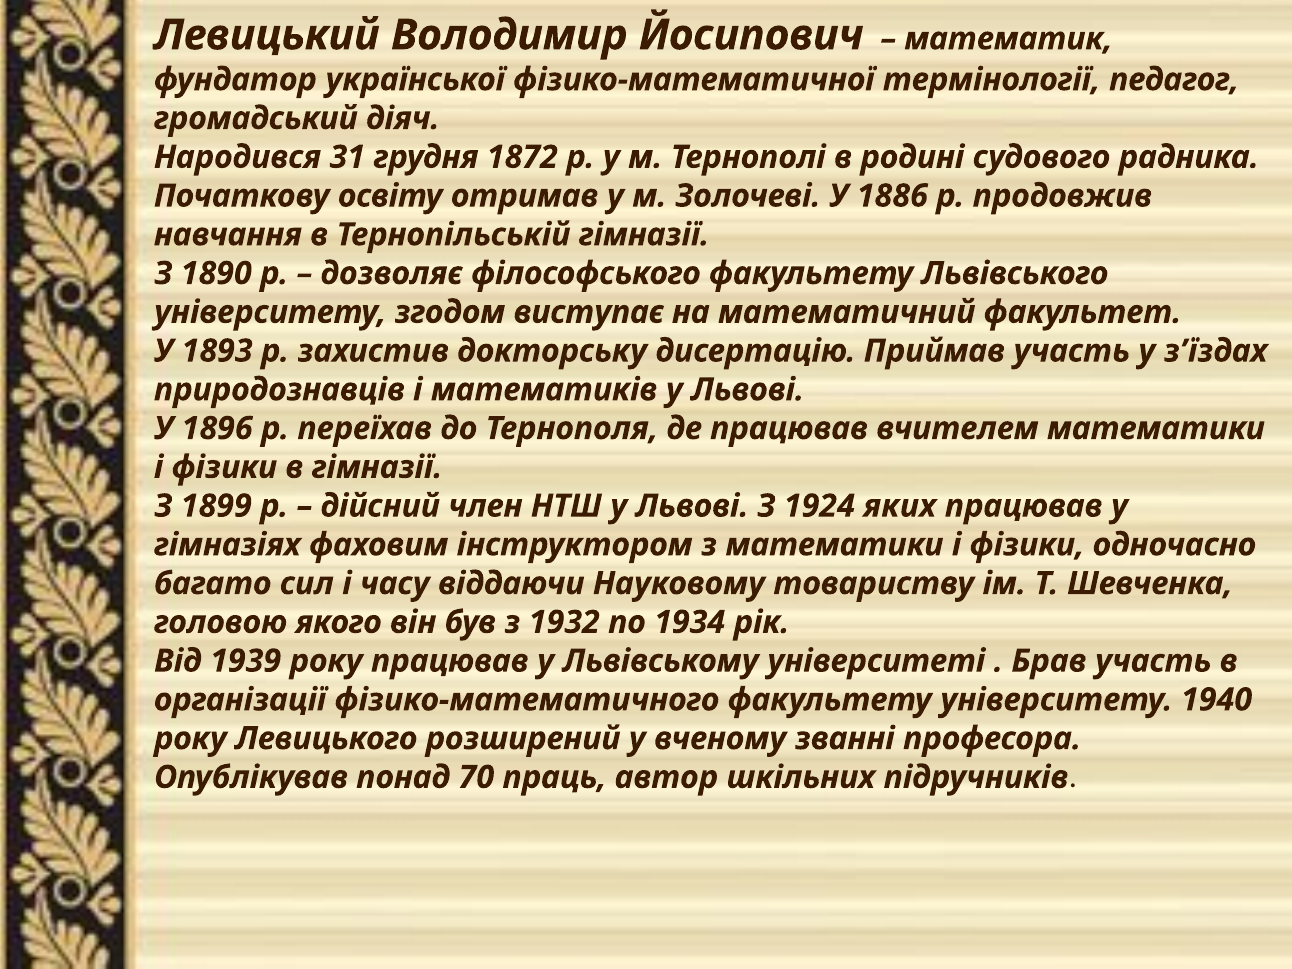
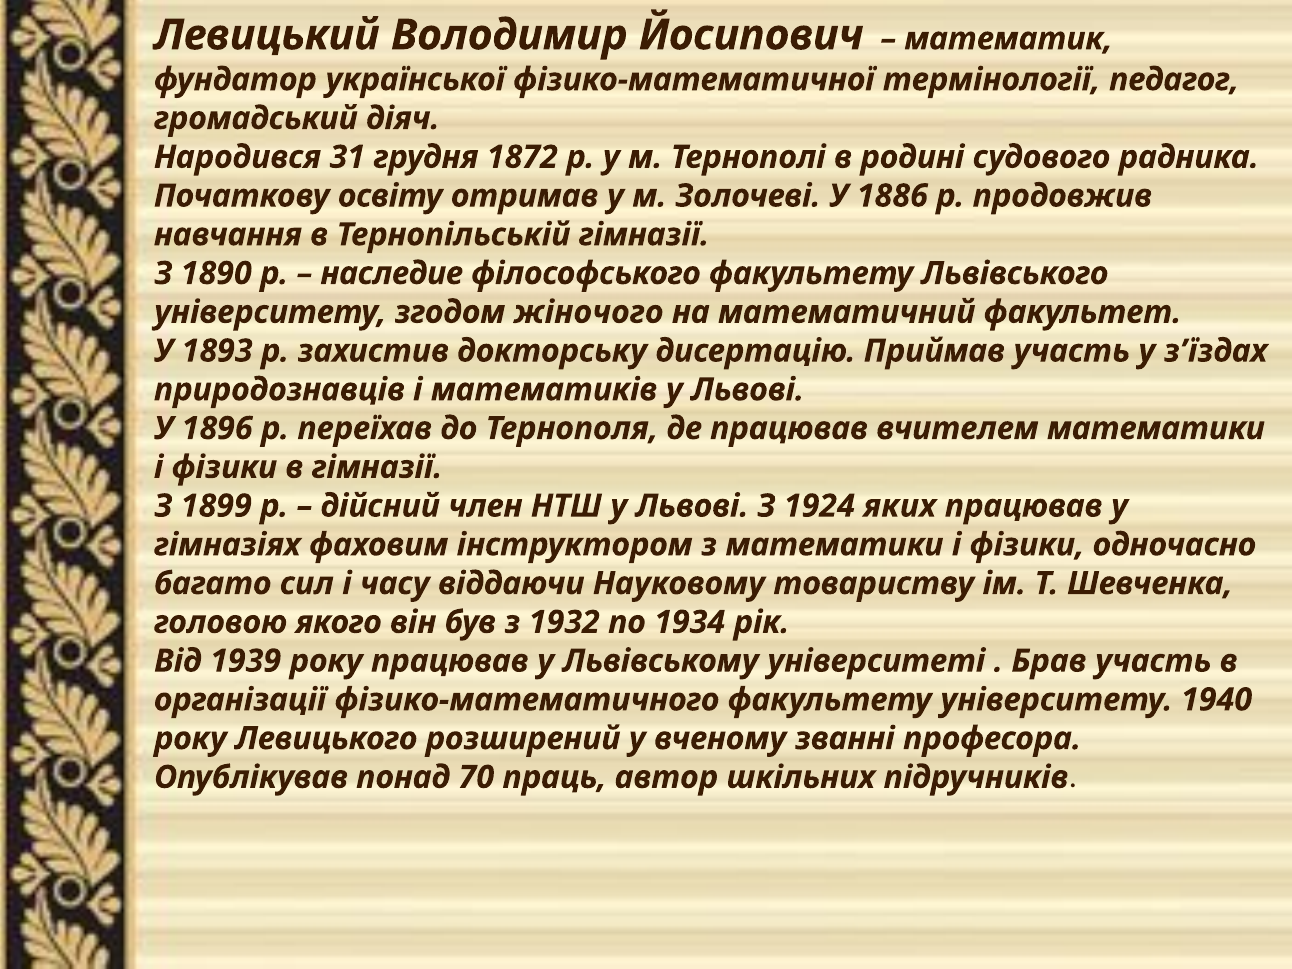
дозволяє: дозволяє -> наследие
виступає: виступає -> жіночого
